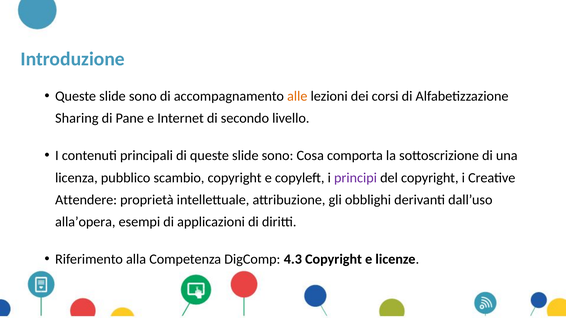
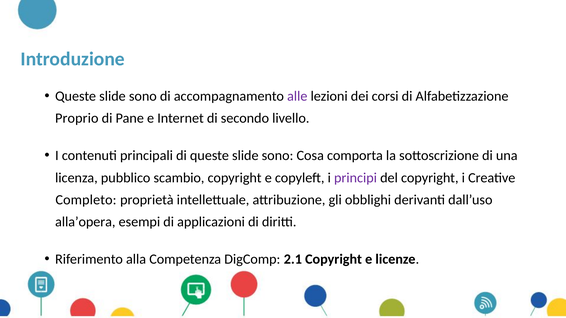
alle colour: orange -> purple
Sharing: Sharing -> Proprio
Attendere: Attendere -> Completo
4.3: 4.3 -> 2.1
